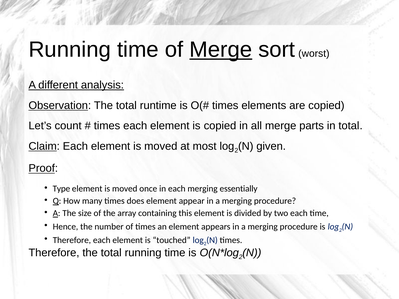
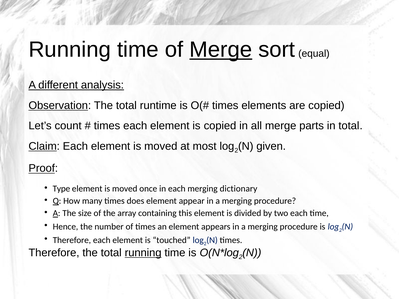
worst: worst -> equal
essentially: essentially -> dictionary
running at (143, 253) underline: none -> present
